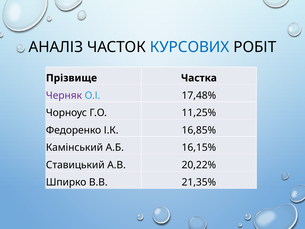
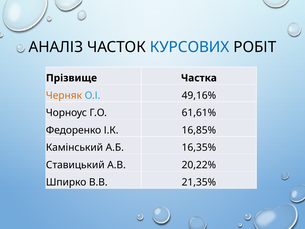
Черняк colour: purple -> orange
17,48%: 17,48% -> 49,16%
11,25%: 11,25% -> 61,61%
16,15%: 16,15% -> 16,35%
